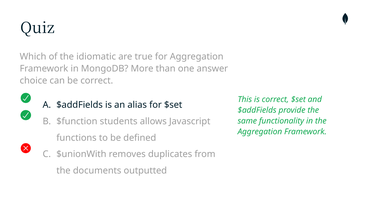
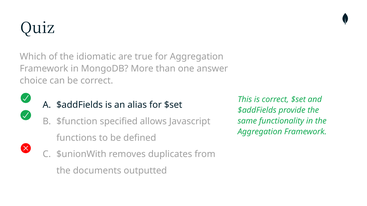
students: students -> specified
